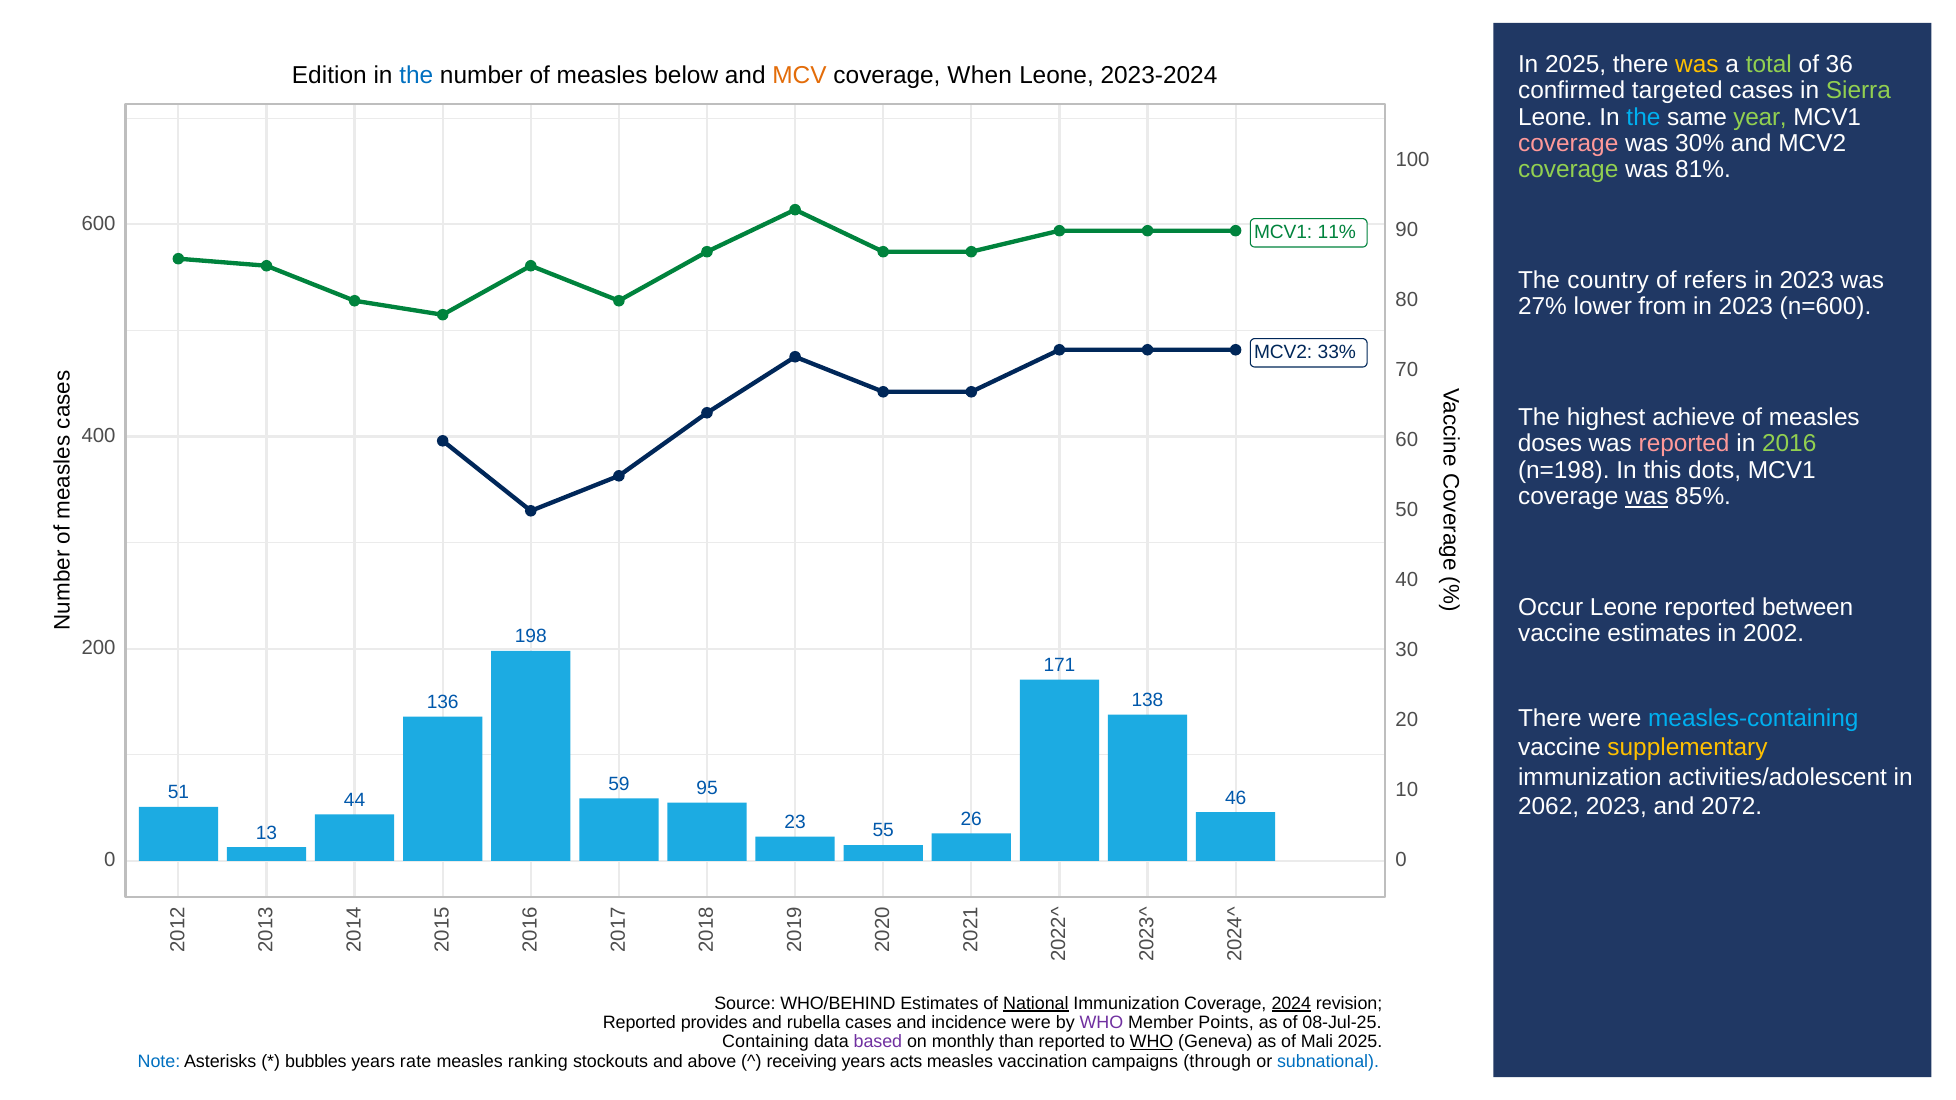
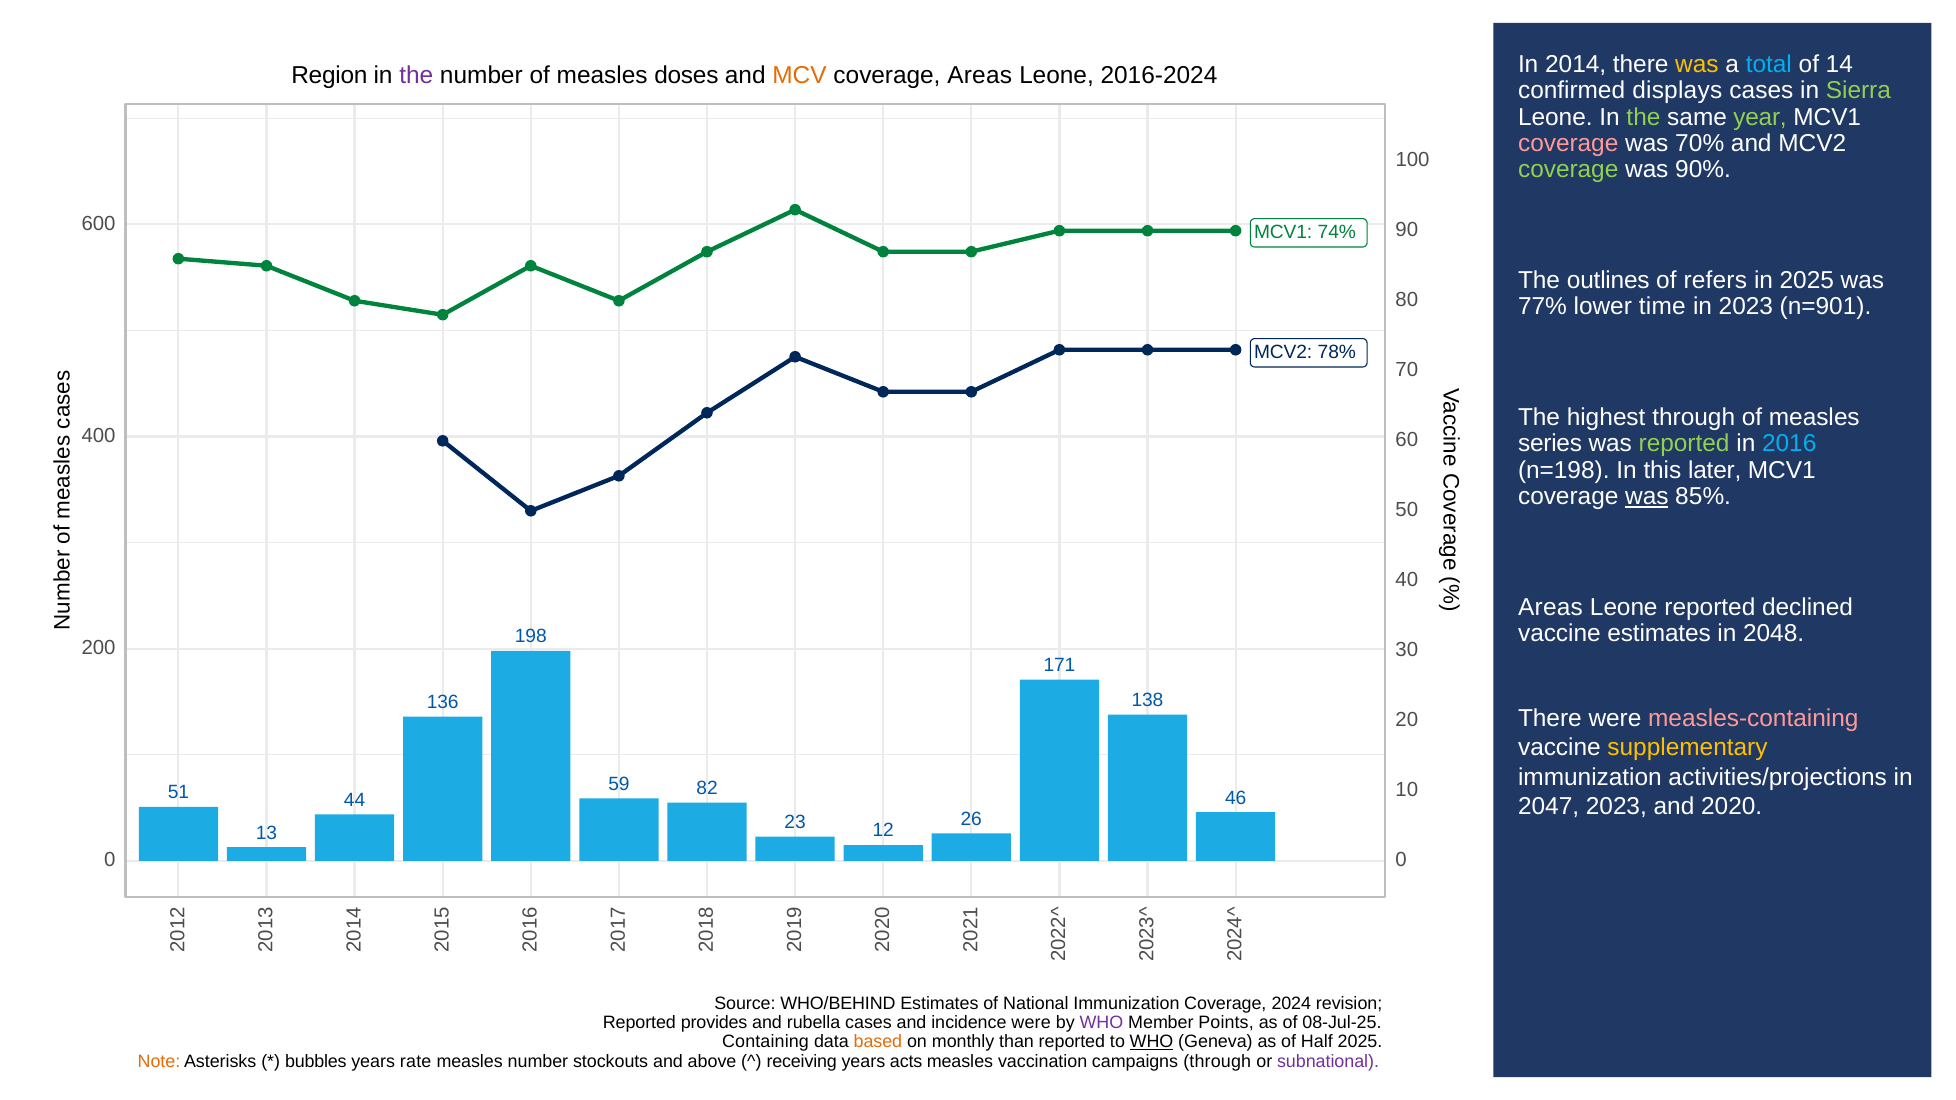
In 2025: 2025 -> 2014
total colour: light green -> light blue
36: 36 -> 14
Edition: Edition -> Region
the at (416, 75) colour: blue -> purple
below: below -> doses
coverage When: When -> Areas
2023-2024: 2023-2024 -> 2016-2024
targeted: targeted -> displays
the at (1643, 117) colour: light blue -> light green
30%: 30% -> 70%
81%: 81% -> 90%
11%: 11% -> 74%
country: country -> outlines
2023 at (1807, 280): 2023 -> 2025
27%: 27% -> 77%
from: from -> time
n=600: n=600 -> n=901
33%: 33% -> 78%
highest achieve: achieve -> through
doses: doses -> series
reported at (1684, 444) colour: pink -> light green
2016 colour: light green -> light blue
dots: dots -> later
Occur at (1551, 607): Occur -> Areas
between: between -> declined
2002: 2002 -> 2048
measles-containing colour: light blue -> pink
activities/adolescent: activities/adolescent -> activities/projections
95: 95 -> 82
2062: 2062 -> 2047
2072: 2072 -> 2020
55: 55 -> 12
National underline: present -> none
2024 at (1291, 1004) underline: present -> none
based colour: purple -> orange
Mali: Mali -> Half
Note colour: blue -> orange
measles ranking: ranking -> number
subnational colour: blue -> purple
